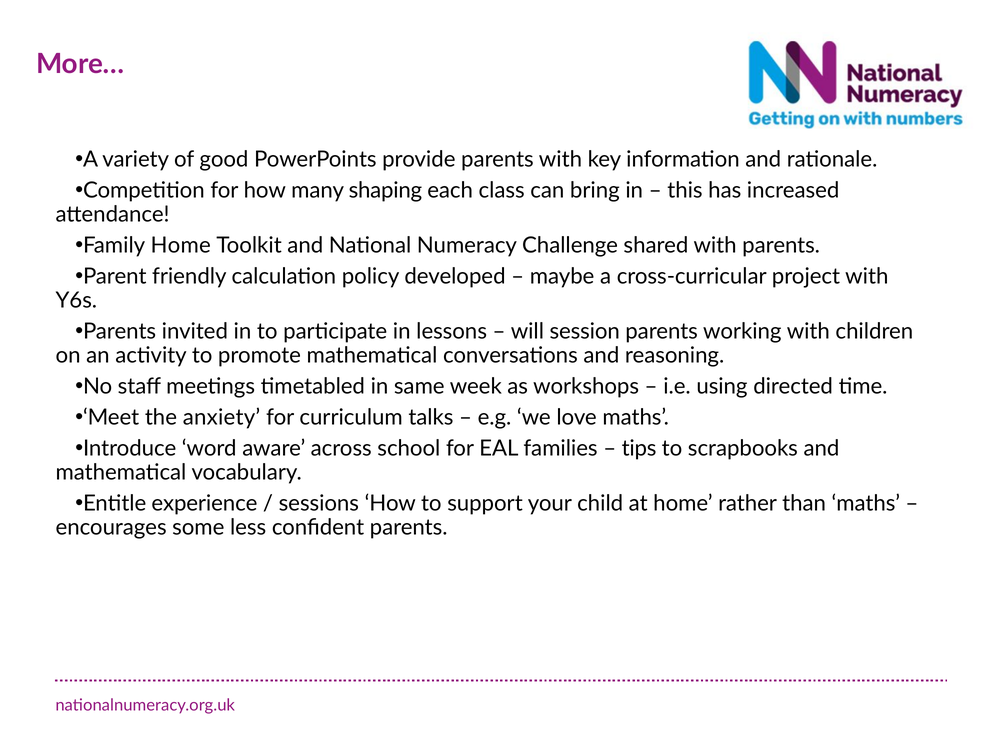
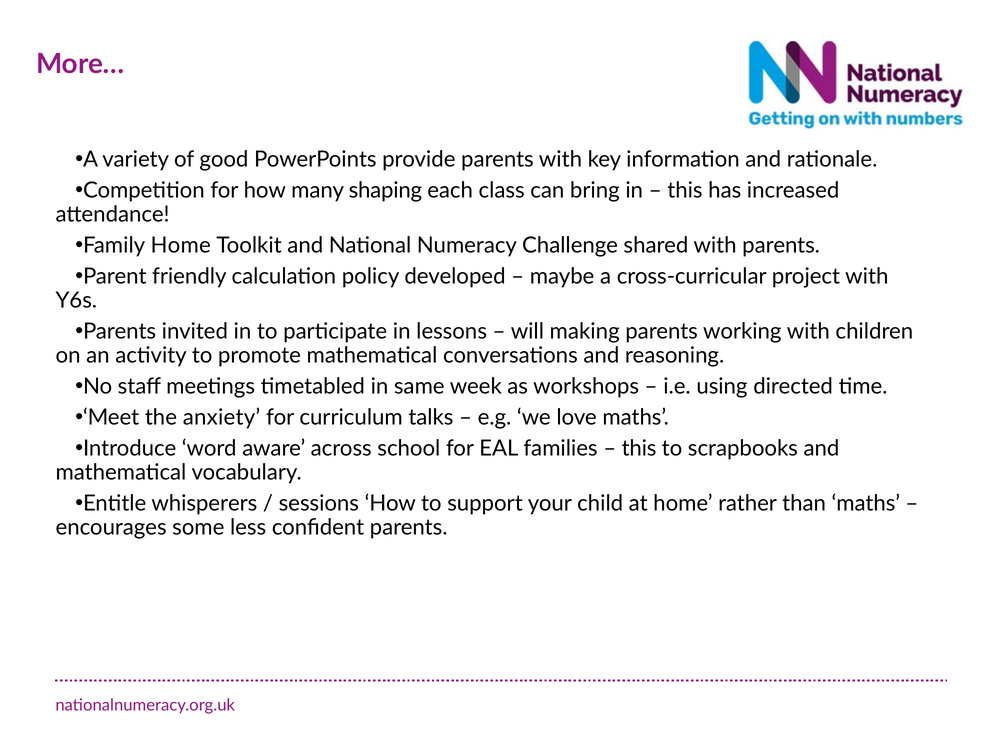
session: session -> making
tips at (639, 449): tips -> this
experience: experience -> whisperers
